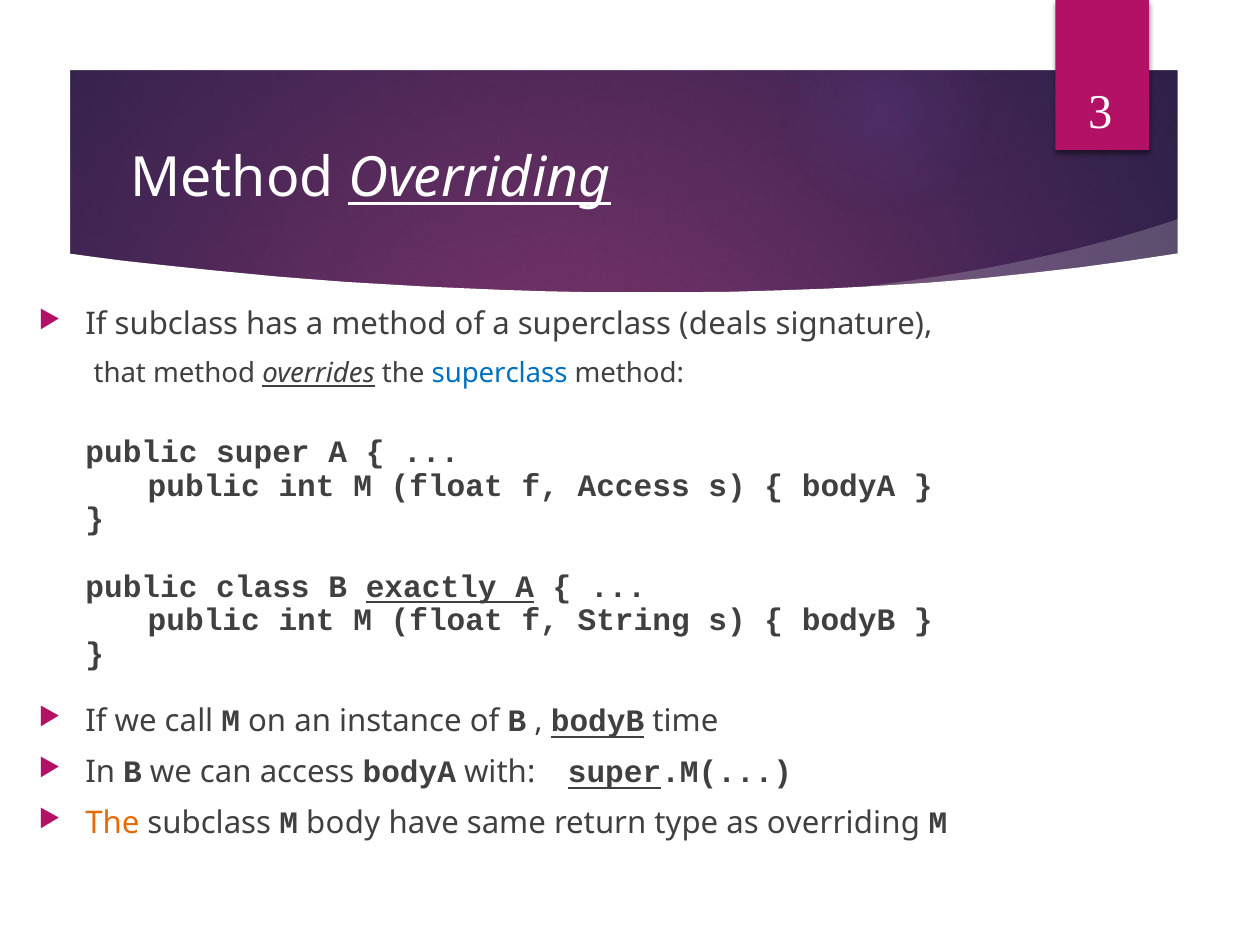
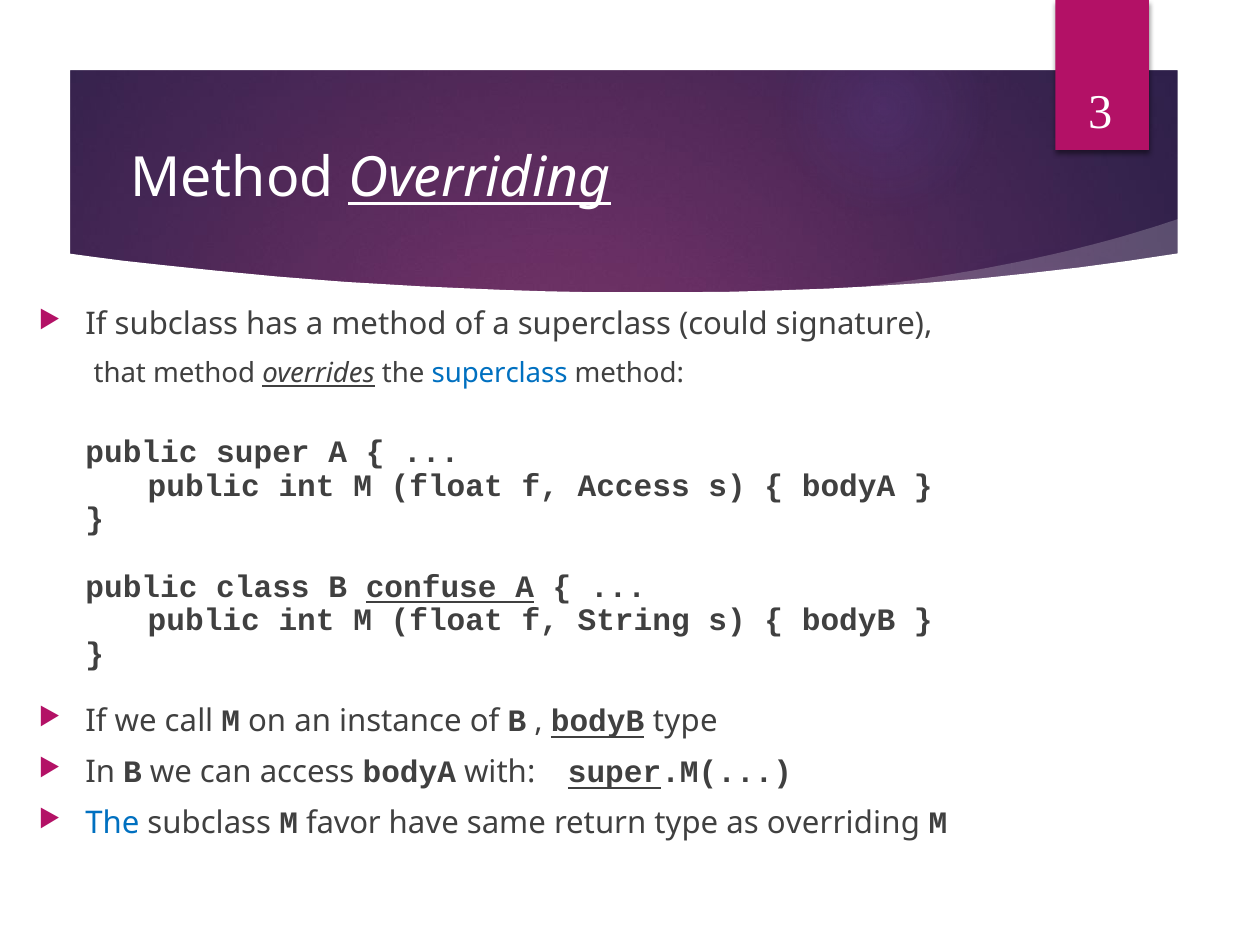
deals: deals -> could
exactly: exactly -> confuse
bodyB time: time -> type
The at (112, 823) colour: orange -> blue
body: body -> favor
